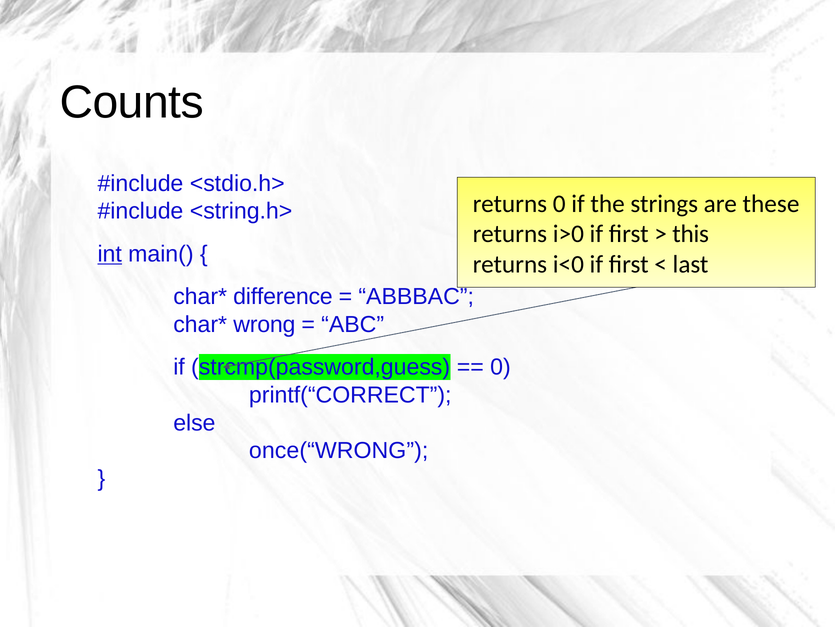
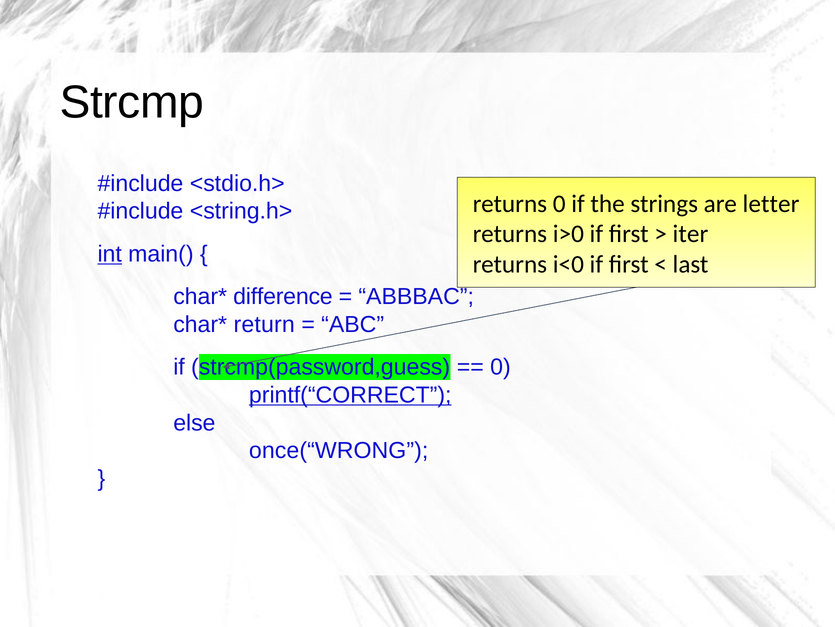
Counts: Counts -> Strcmp
these: these -> letter
this: this -> iter
wrong: wrong -> return
printf(“CORRECT underline: none -> present
